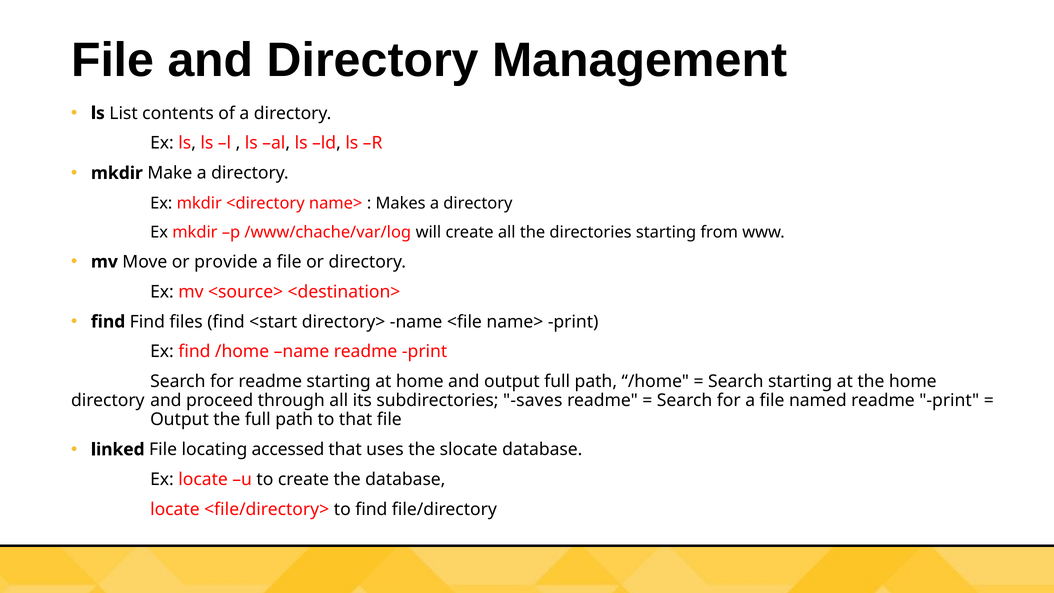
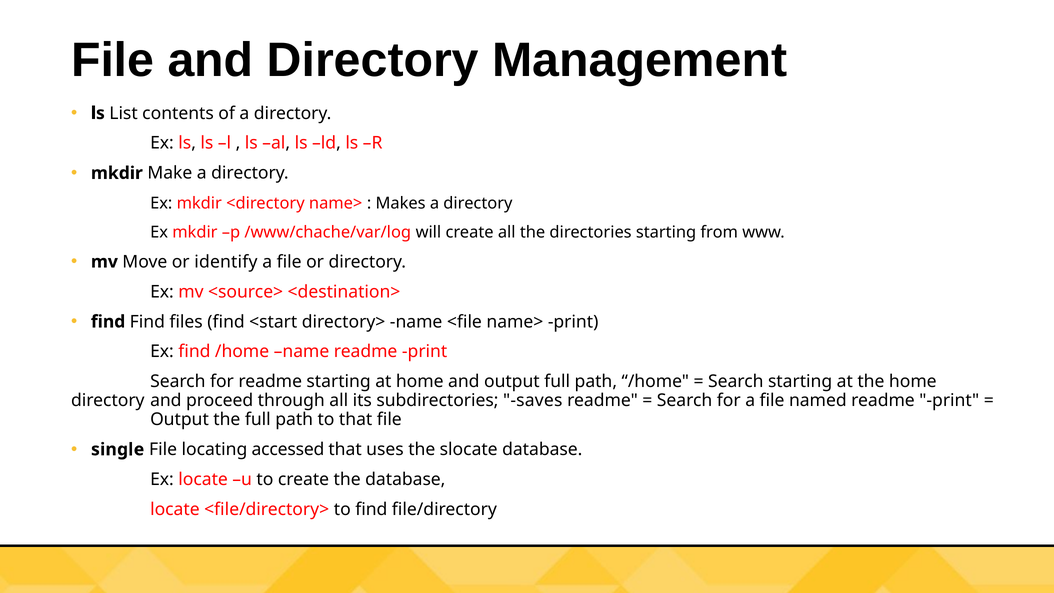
provide: provide -> identify
linked: linked -> single
